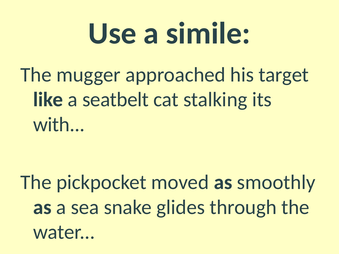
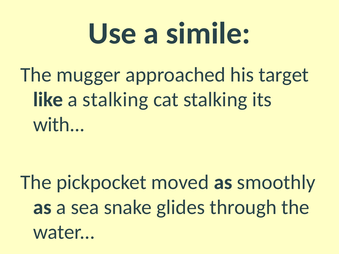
a seatbelt: seatbelt -> stalking
